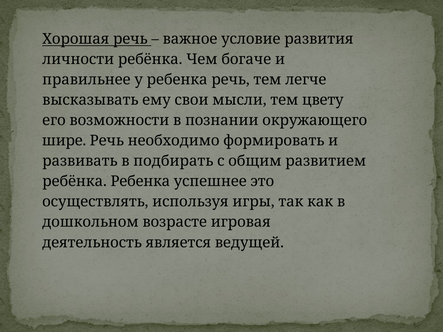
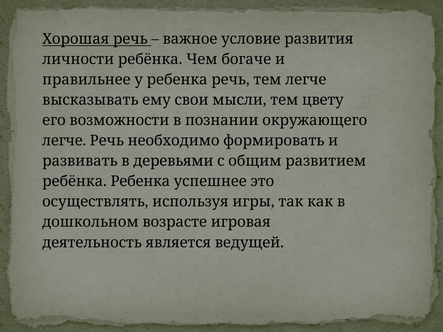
шире at (64, 141): шире -> легче
подбирать: подбирать -> деревьями
